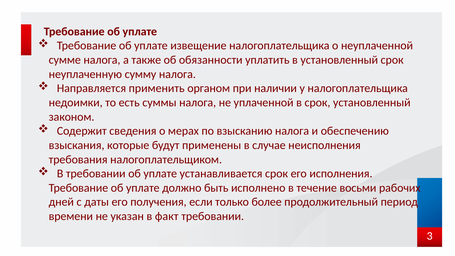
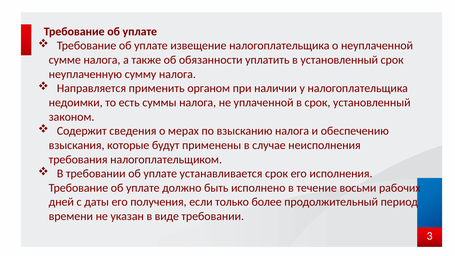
факт: факт -> виде
